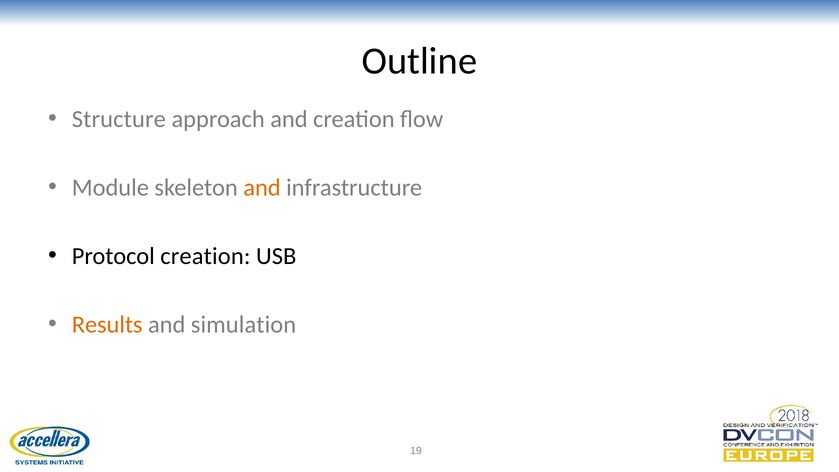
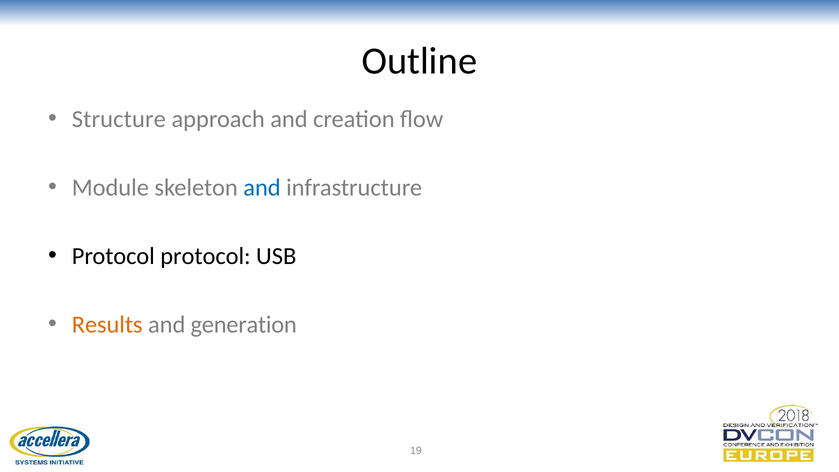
and at (262, 188) colour: orange -> blue
Protocol creation: creation -> protocol
simulation: simulation -> generation
